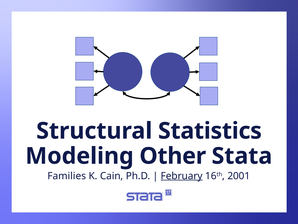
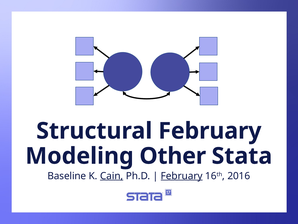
Structural Statistics: Statistics -> February
Families: Families -> Baseline
Cain underline: none -> present
2001: 2001 -> 2016
